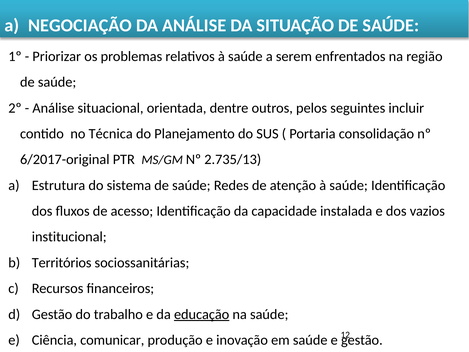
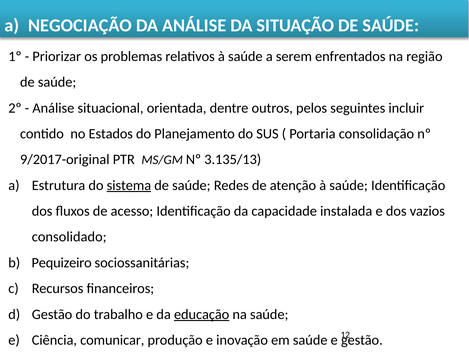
Técnica: Técnica -> Estados
6/2017-original: 6/2017-original -> 9/2017-original
2.735/13: 2.735/13 -> 3.135/13
sistema underline: none -> present
institucional: institucional -> consolidado
Territórios: Territórios -> Pequizeiro
